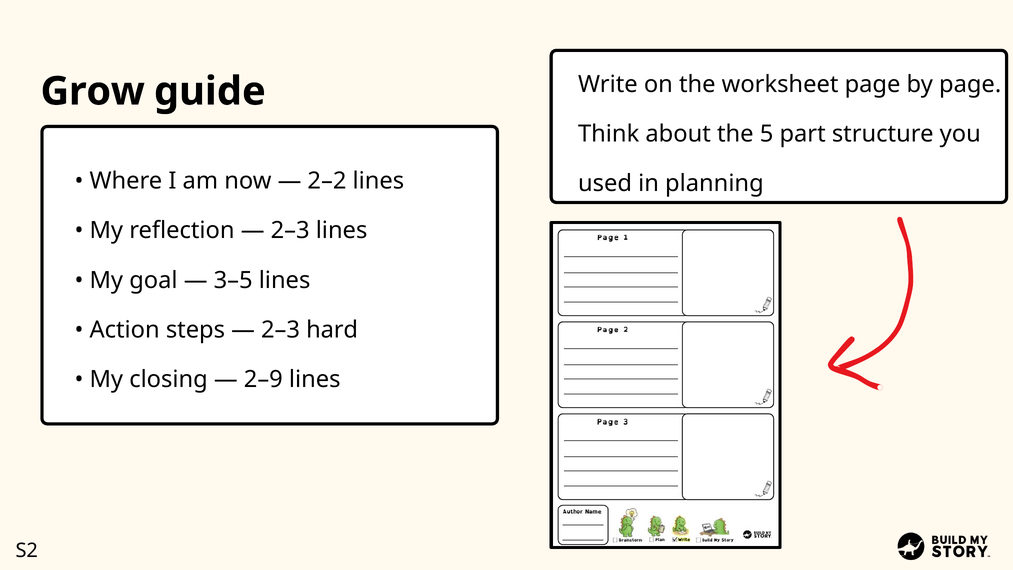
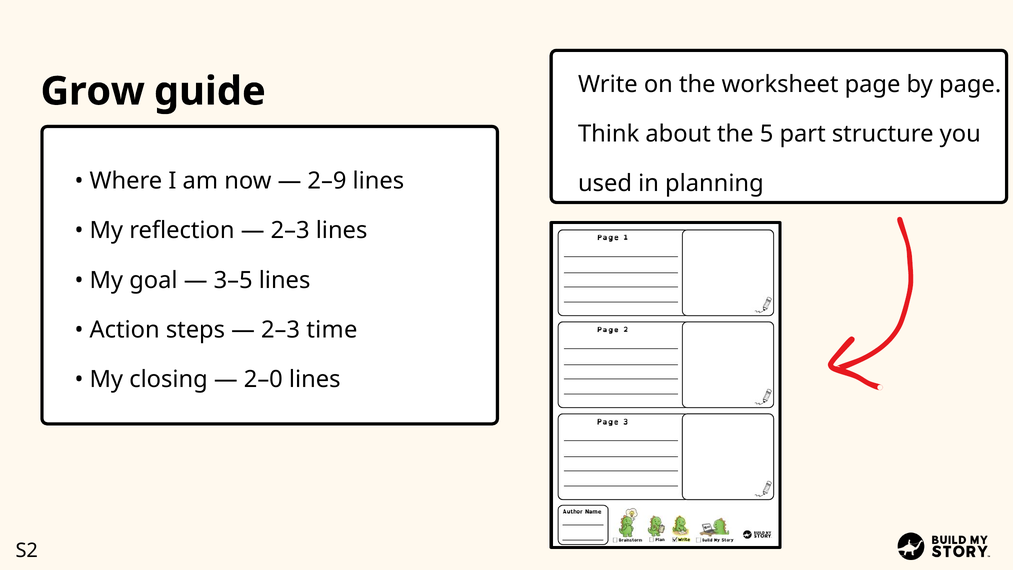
2–2: 2–2 -> 2–9
hard: hard -> time
2–9: 2–9 -> 2–0
